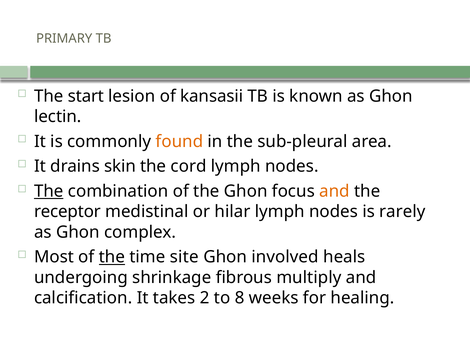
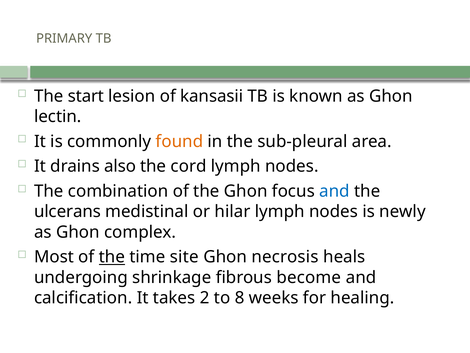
skin: skin -> also
The at (49, 191) underline: present -> none
and at (334, 191) colour: orange -> blue
receptor: receptor -> ulcerans
rarely: rarely -> newly
involved: involved -> necrosis
multiply: multiply -> become
